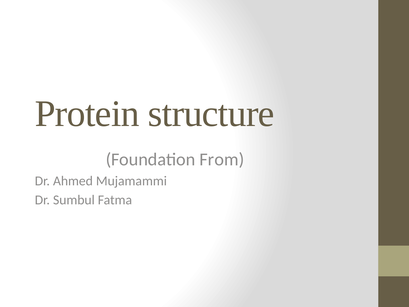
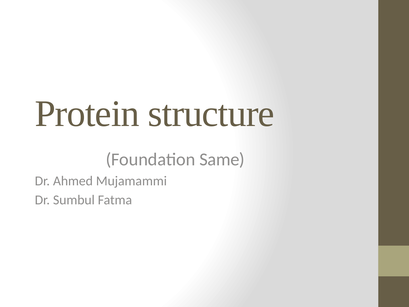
From: From -> Same
